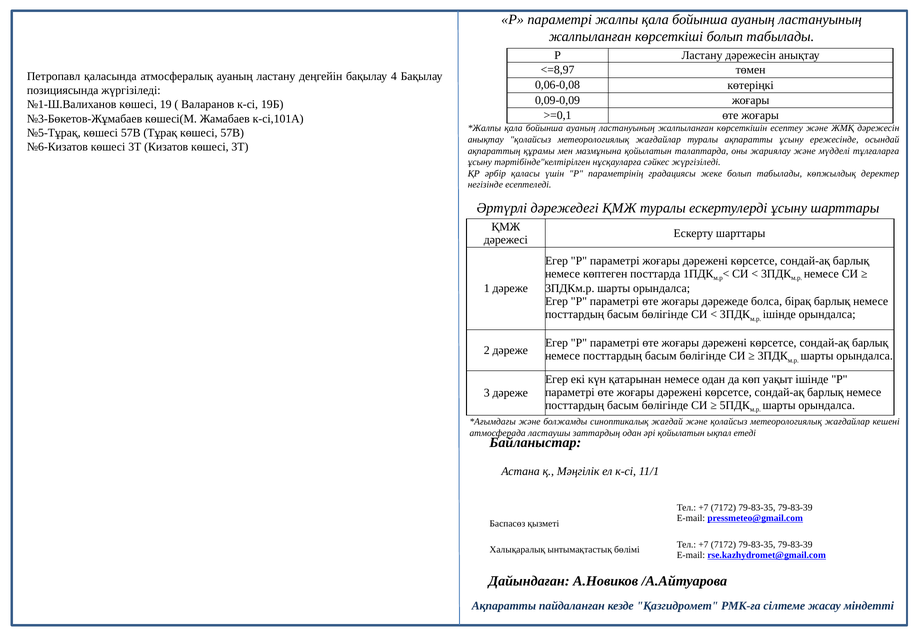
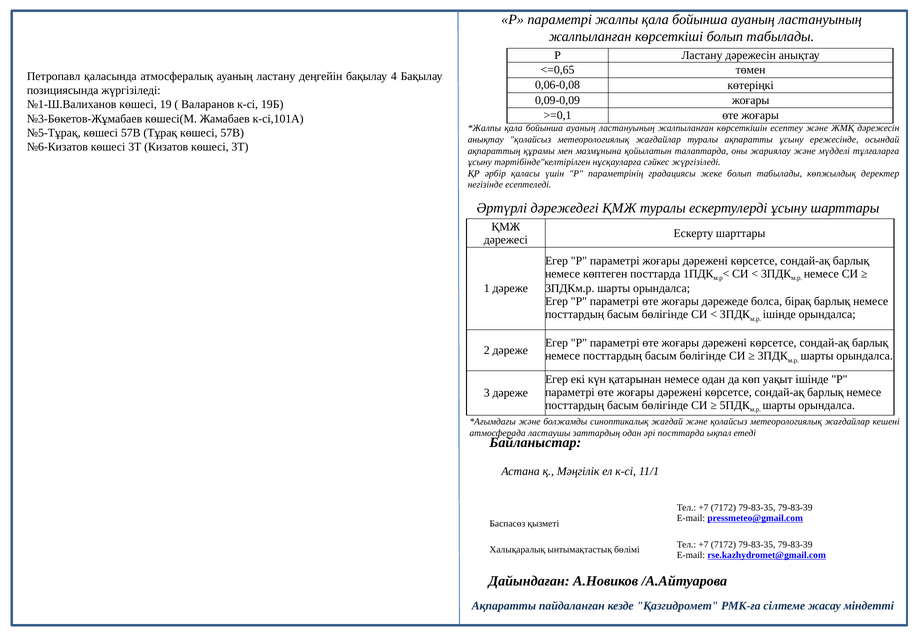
<=8,97: <=8,97 -> <=0,65
әрі қойылатын: қойылатын -> посттарда
